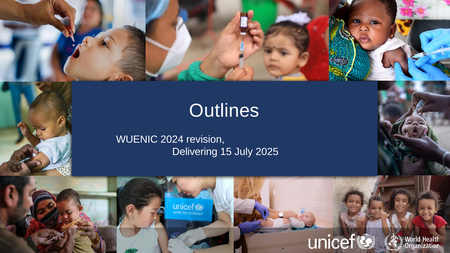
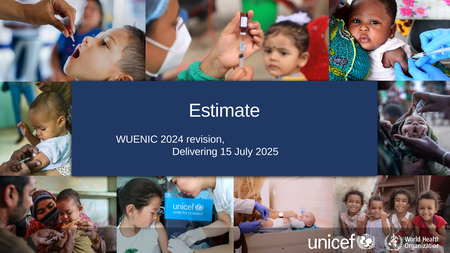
Outlines: Outlines -> Estimate
